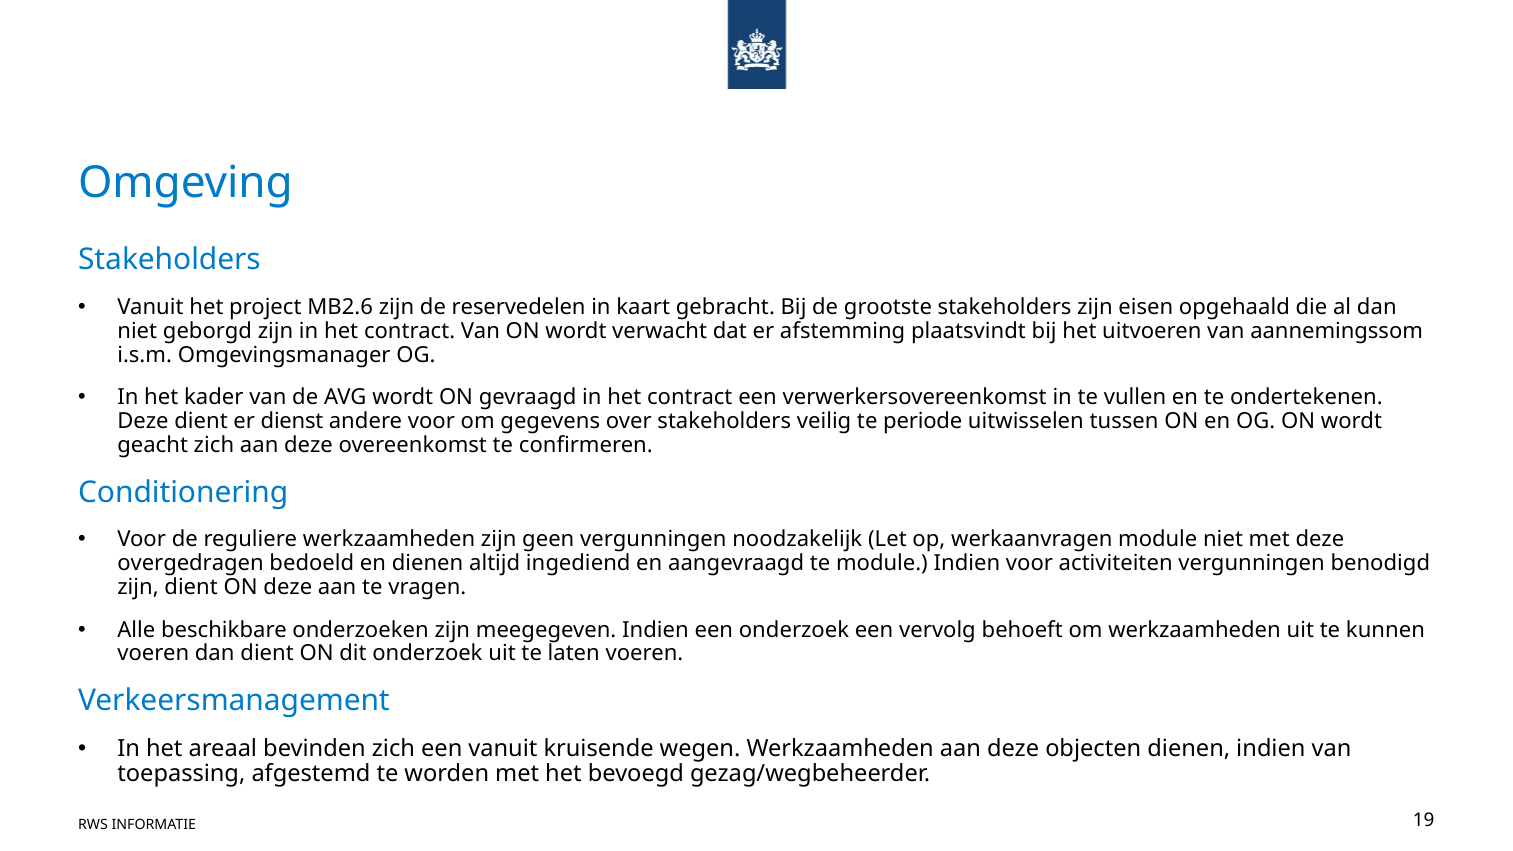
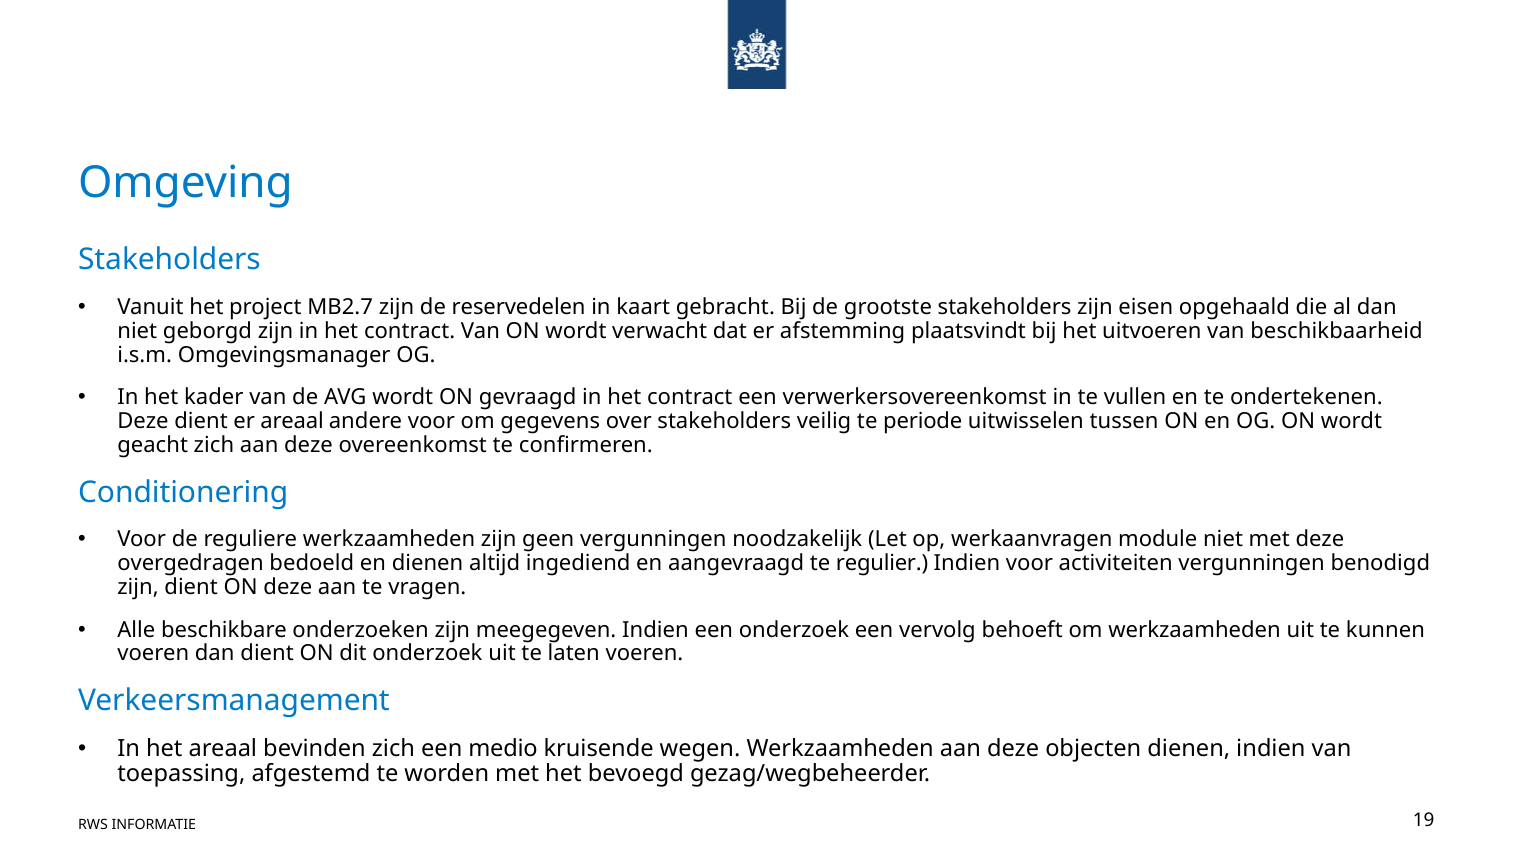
MB2.6: MB2.6 -> MB2.7
aannemingssom: aannemingssom -> beschikbaarheid
er dienst: dienst -> areaal
te module: module -> regulier
een vanuit: vanuit -> medio
